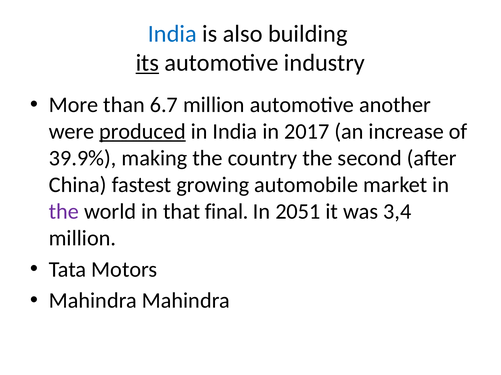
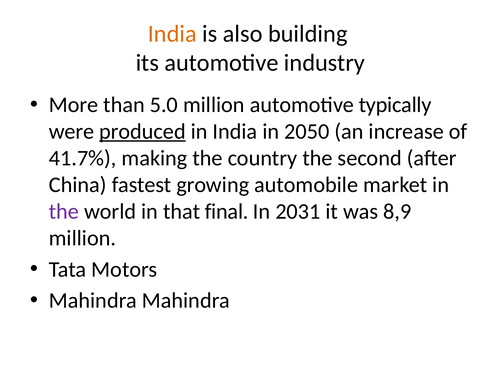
India at (172, 34) colour: blue -> orange
its underline: present -> none
6.7: 6.7 -> 5.0
another: another -> typically
2017: 2017 -> 2050
39.9%: 39.9% -> 41.7%
2051: 2051 -> 2031
3,4: 3,4 -> 8,9
